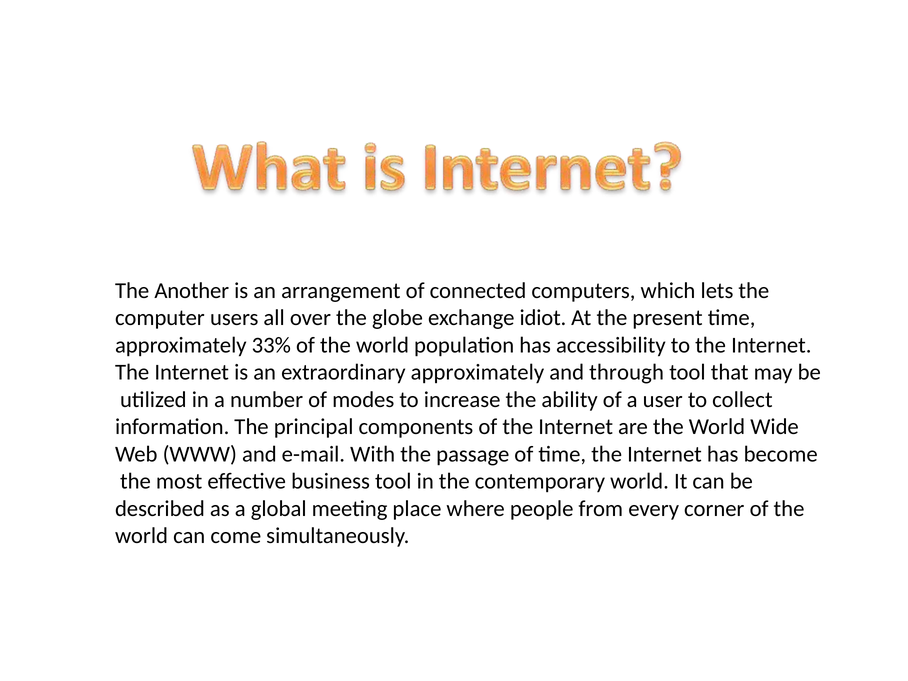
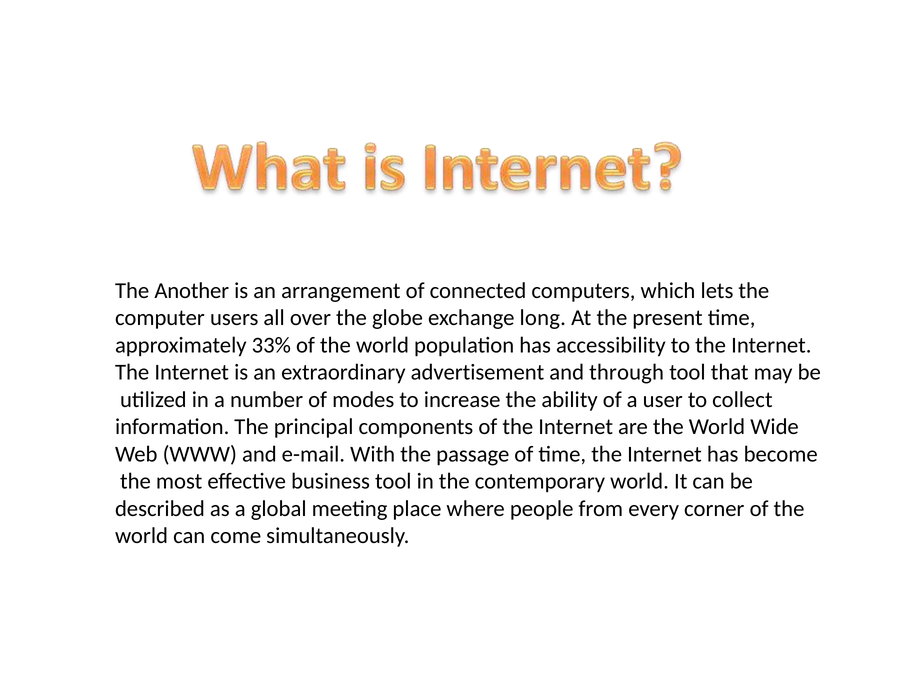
idiot: idiot -> long
extraordinary approximately: approximately -> advertisement
